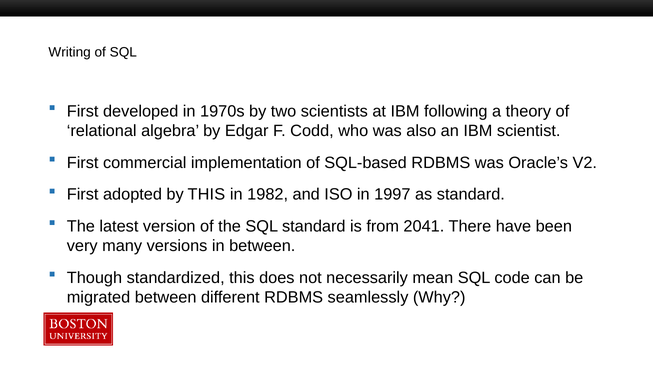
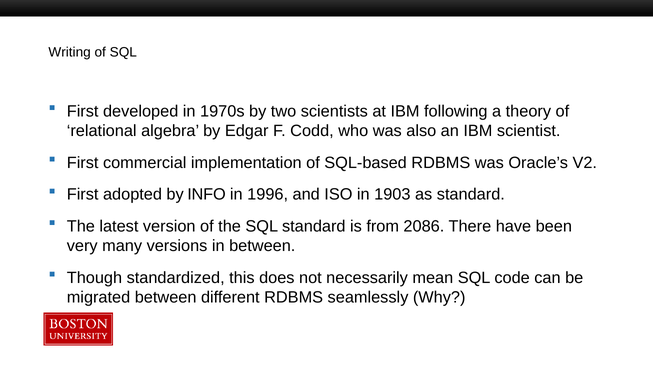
by THIS: THIS -> INFO
1982: 1982 -> 1996
1997: 1997 -> 1903
2041: 2041 -> 2086
